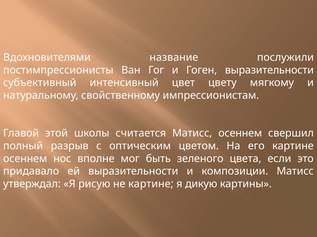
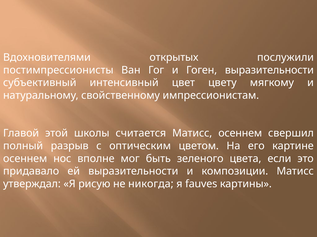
название: название -> открытых
не картине: картине -> никогда
дикую: дикую -> fauves
